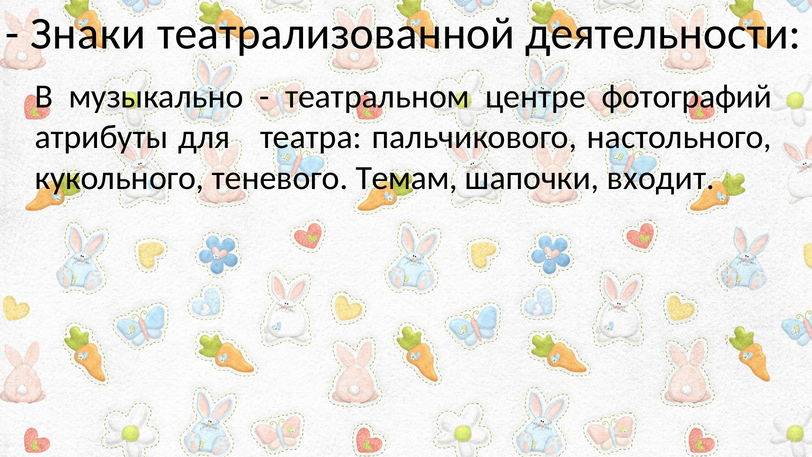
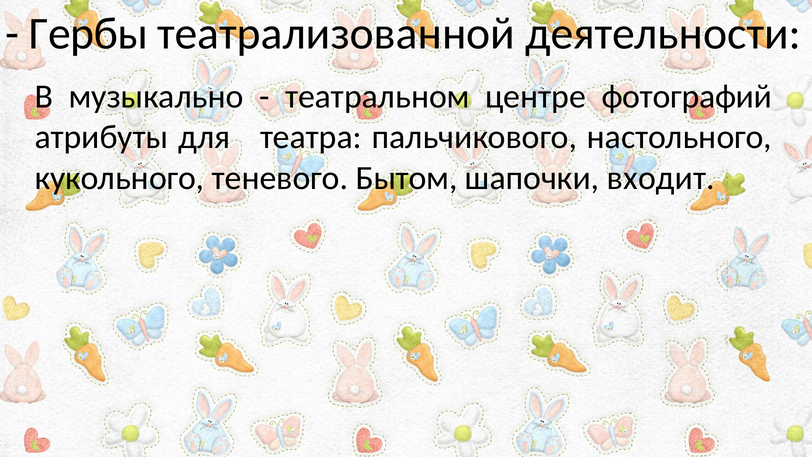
Знаки: Знаки -> Гербы
Темам: Темам -> Бытом
